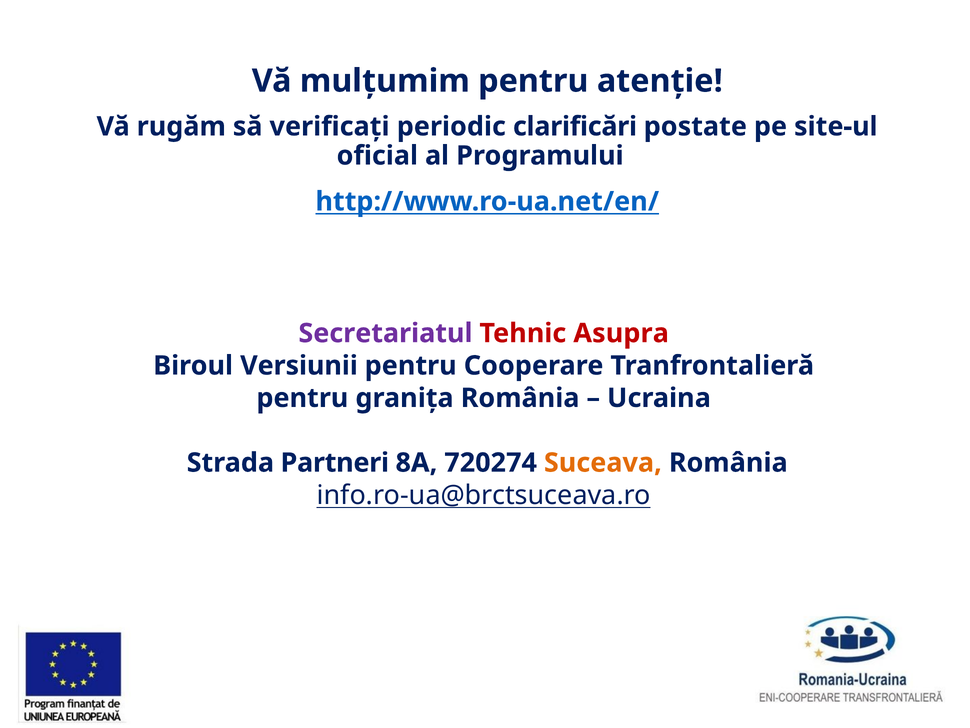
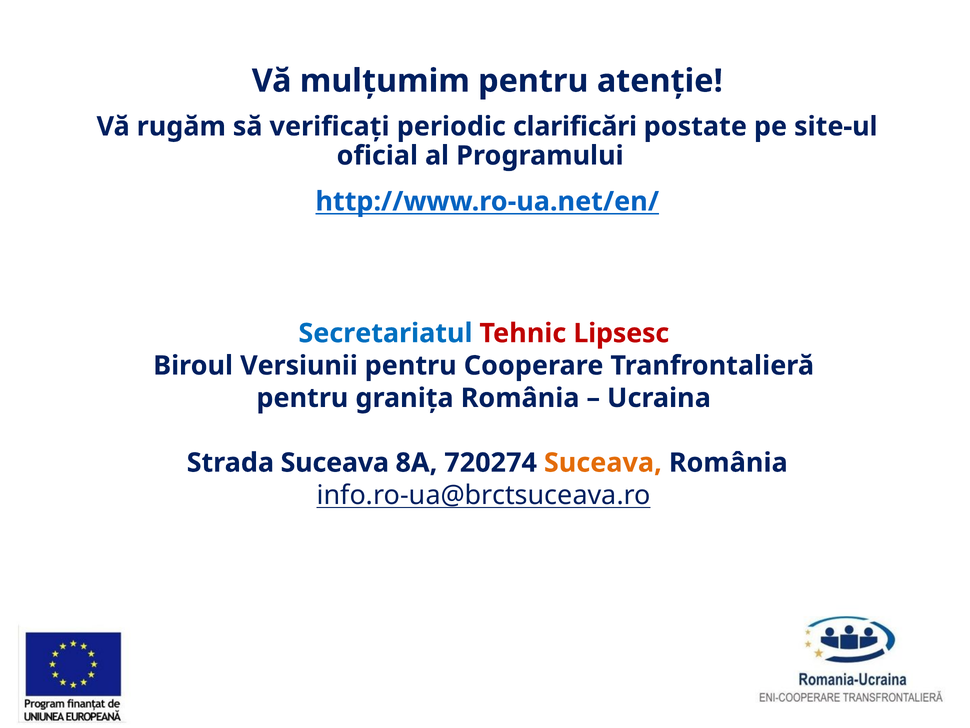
Secretariatul colour: purple -> blue
Asupra: Asupra -> Lipsesc
Strada Partneri: Partneri -> Suceava
